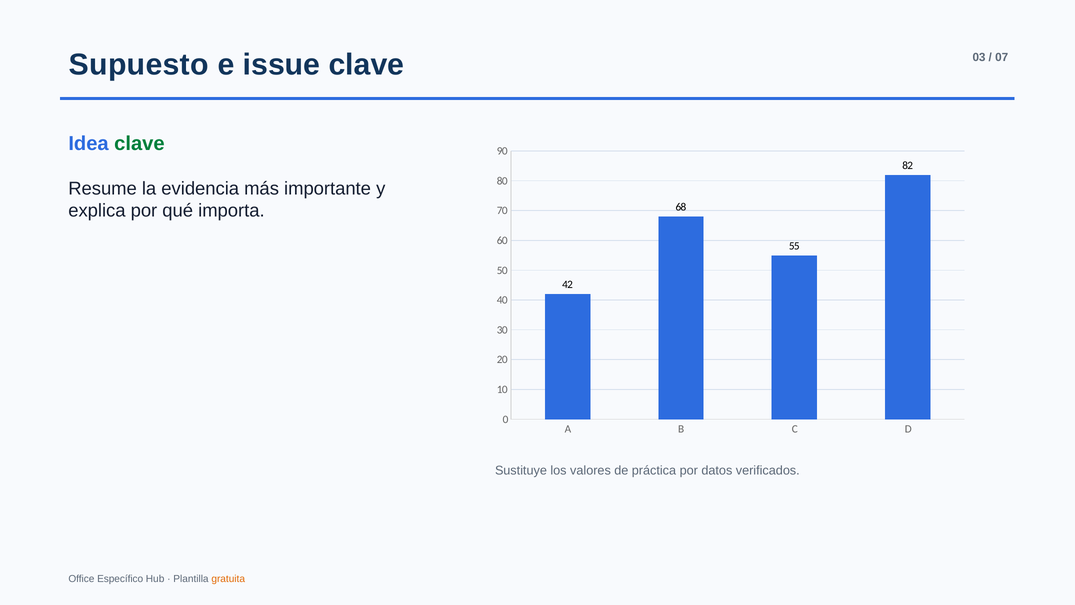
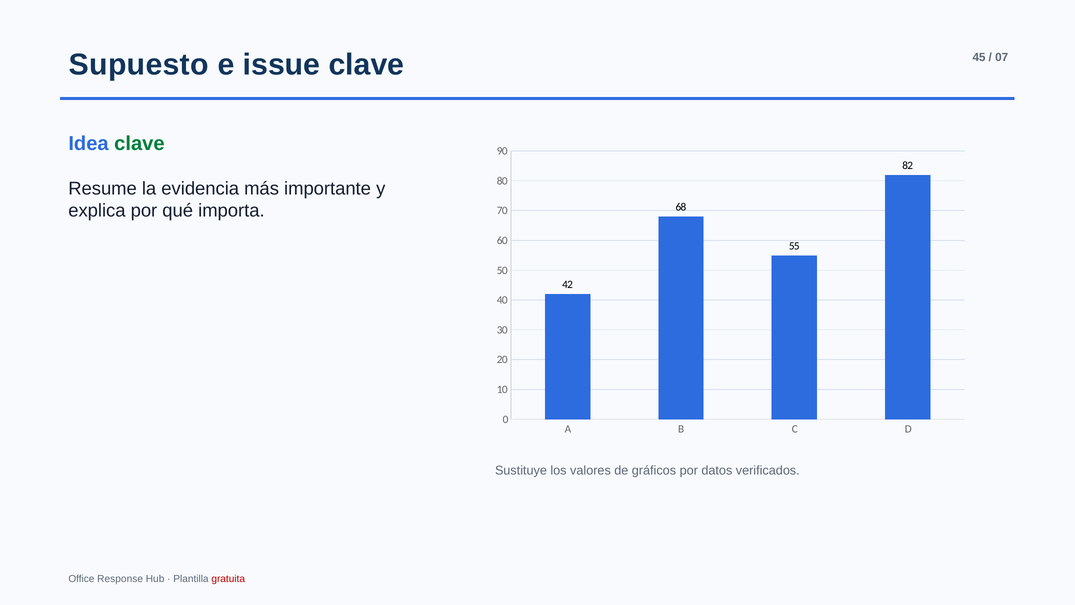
03: 03 -> 45
práctica: práctica -> gráficos
Específico: Específico -> Response
gratuita colour: orange -> red
